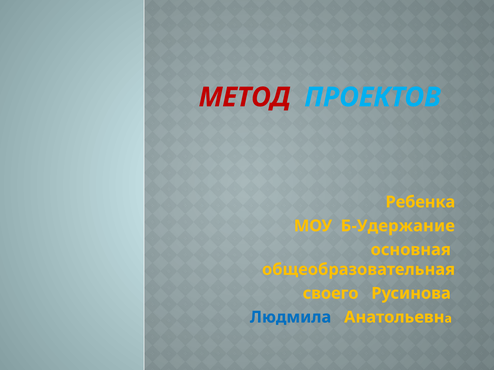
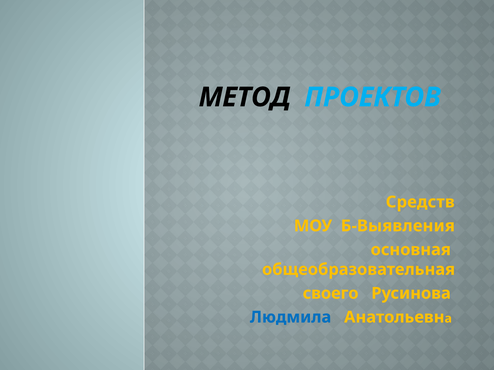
МЕТОД colour: red -> black
Ребенка: Ребенка -> Средств
Б-Удержание: Б-Удержание -> Б-Выявления
